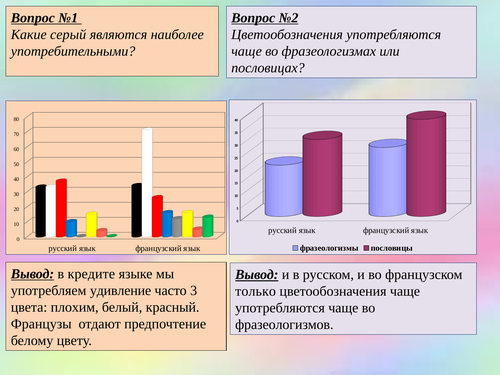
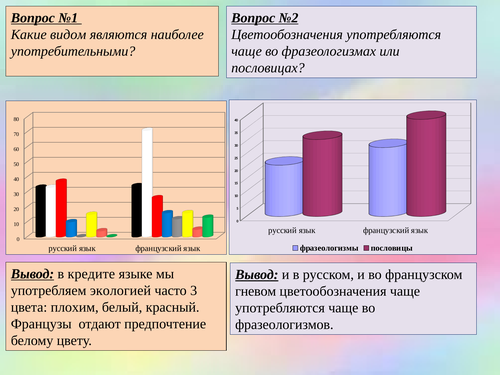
серый: серый -> видом
удивление: удивление -> экологией
только: только -> гневом
